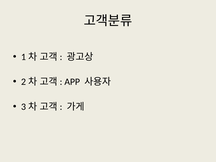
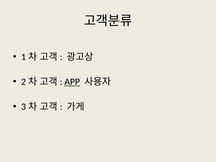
APP underline: none -> present
